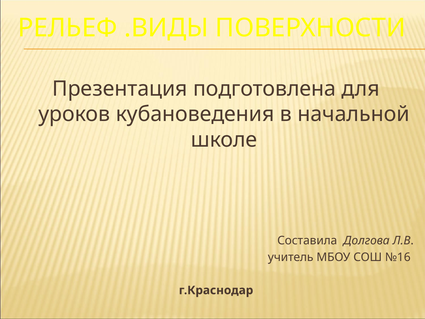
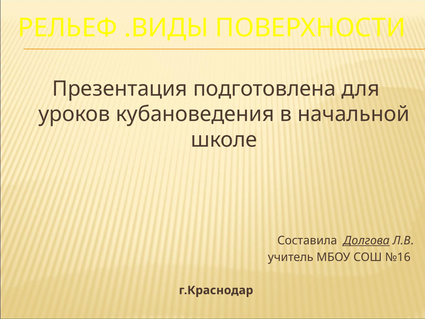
Долгова underline: none -> present
